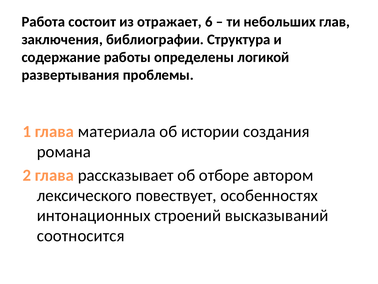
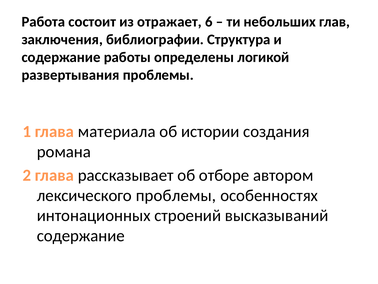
лексического повествует: повествует -> проблемы
соотносится at (81, 235): соотносится -> содержание
